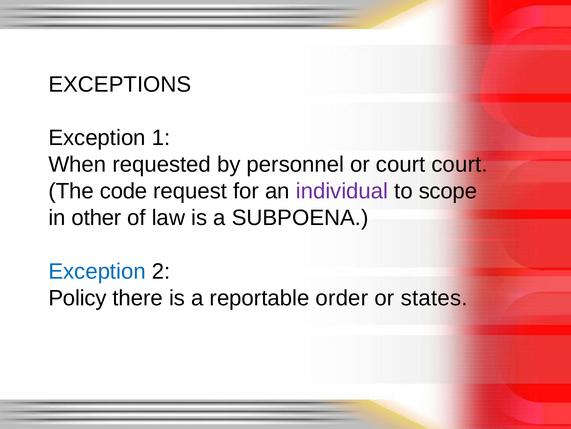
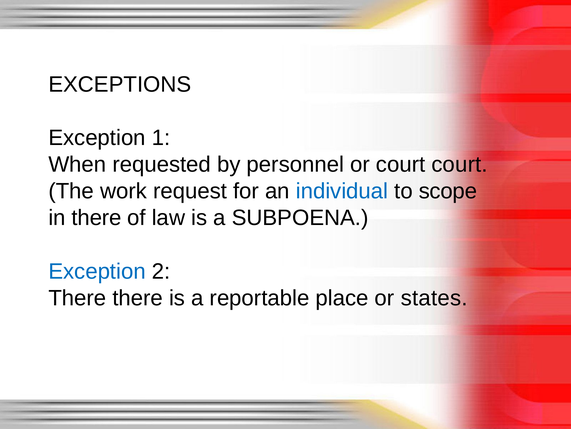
code: code -> work
individual colour: purple -> blue
in other: other -> there
Policy at (77, 298): Policy -> There
order: order -> place
